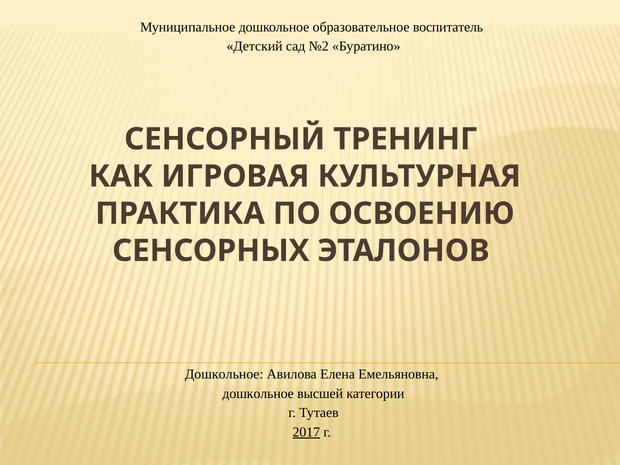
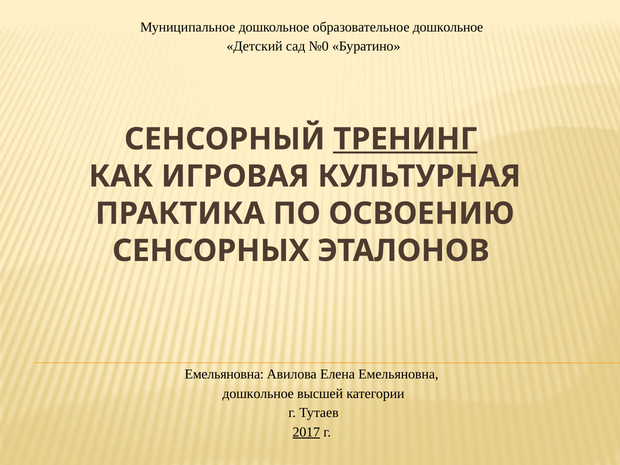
образовательное воспитатель: воспитатель -> дошкольное
№2: №2 -> №0
ТРЕНИНГ underline: none -> present
Дошкольное at (224, 374): Дошкольное -> Емельяновна
